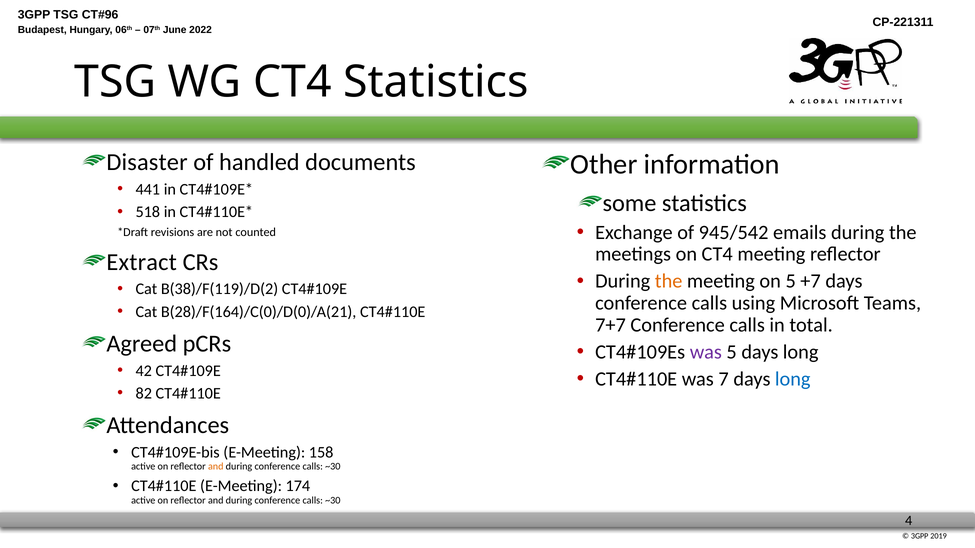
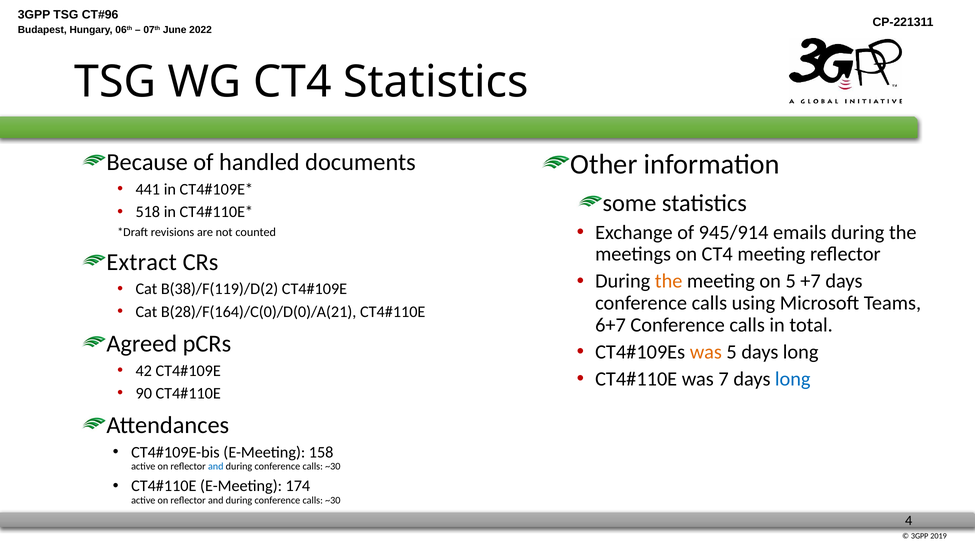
Disaster: Disaster -> Because
945/542: 945/542 -> 945/914
7+7: 7+7 -> 6+7
was at (706, 352) colour: purple -> orange
82: 82 -> 90
and at (216, 467) colour: orange -> blue
